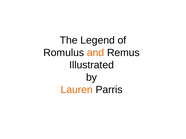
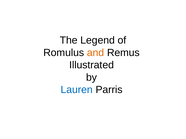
Lauren colour: orange -> blue
